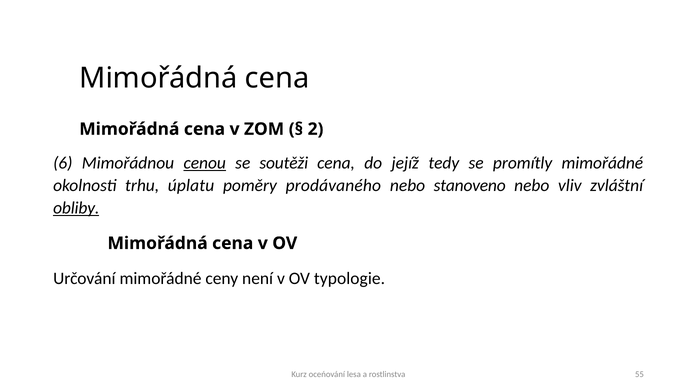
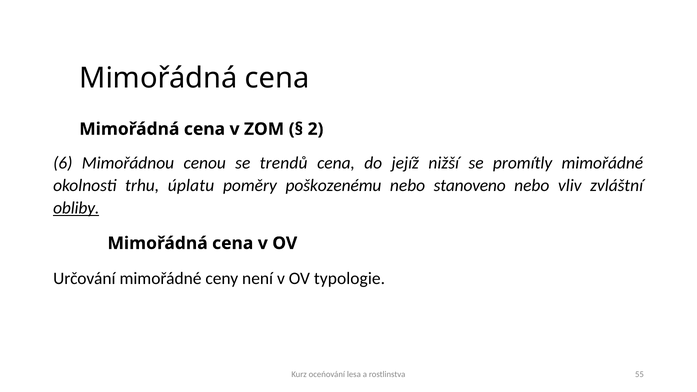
cenou underline: present -> none
soutěži: soutěži -> trendů
tedy: tedy -> nižší
prodávaného: prodávaného -> poškozenému
